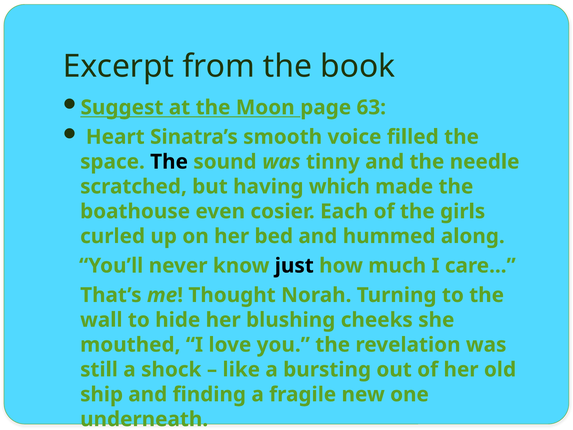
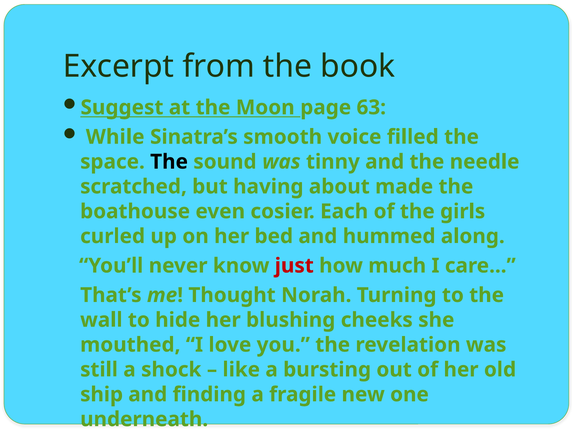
Heart: Heart -> While
which: which -> about
just colour: black -> red
